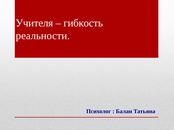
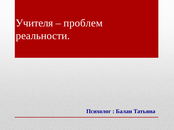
гибкость: гибкость -> проблем
